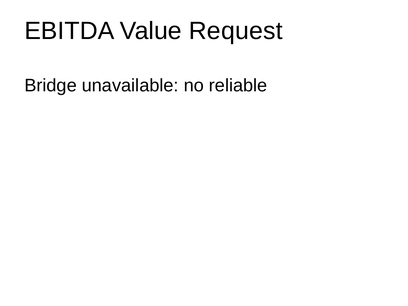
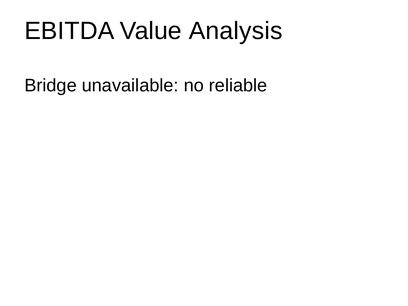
Request: Request -> Analysis
